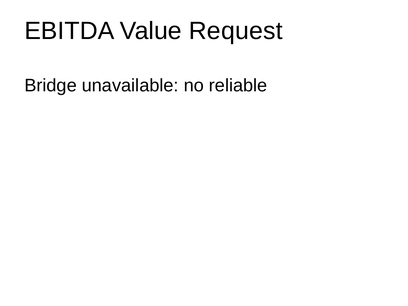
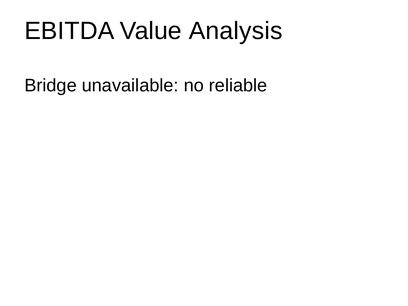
Request: Request -> Analysis
